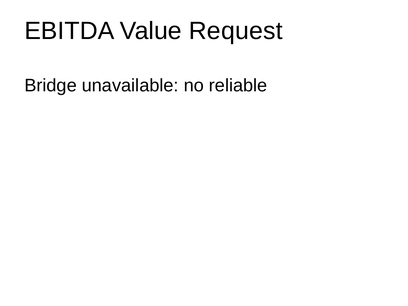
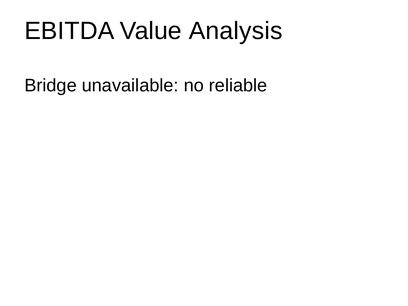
Request: Request -> Analysis
